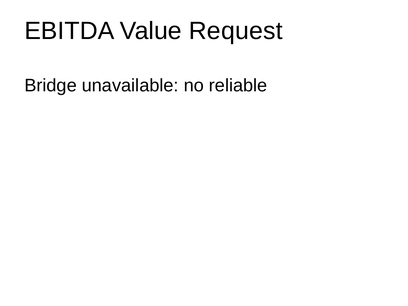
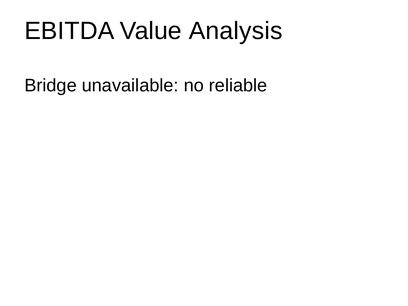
Request: Request -> Analysis
